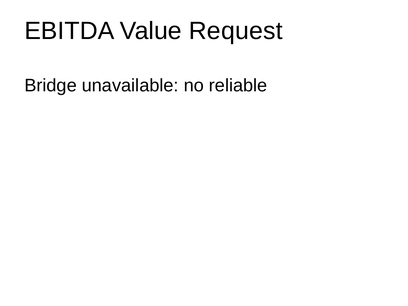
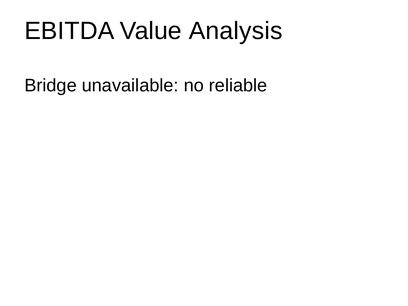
Request: Request -> Analysis
